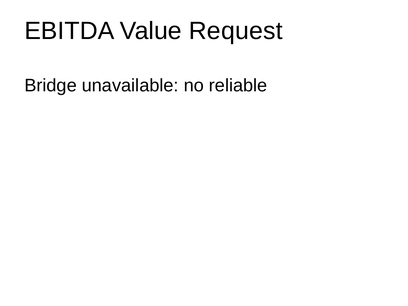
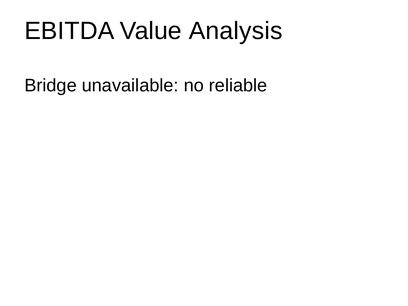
Request: Request -> Analysis
